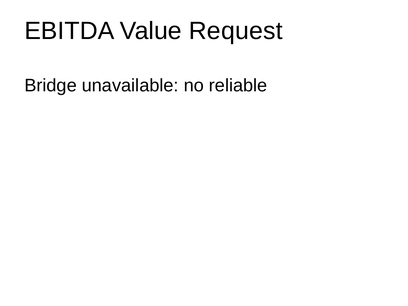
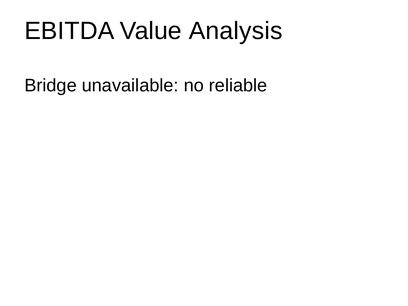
Request: Request -> Analysis
